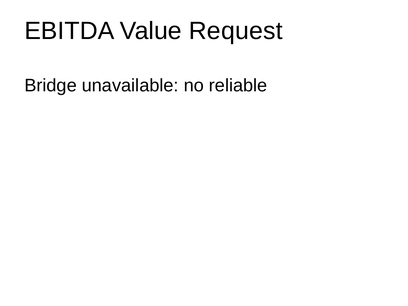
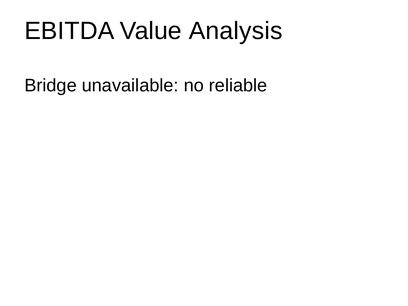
Request: Request -> Analysis
